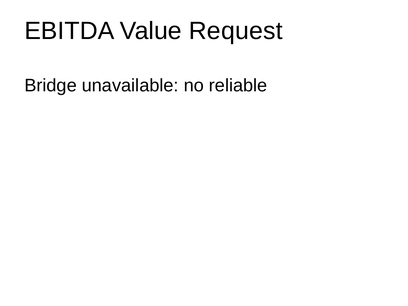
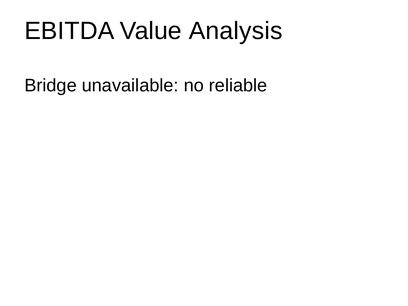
Request: Request -> Analysis
